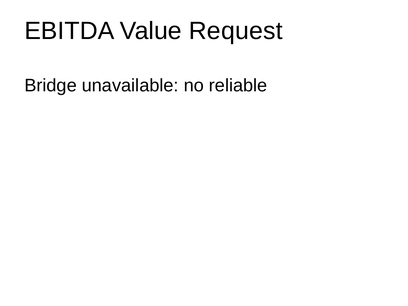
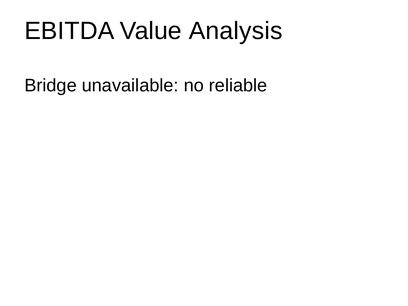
Request: Request -> Analysis
